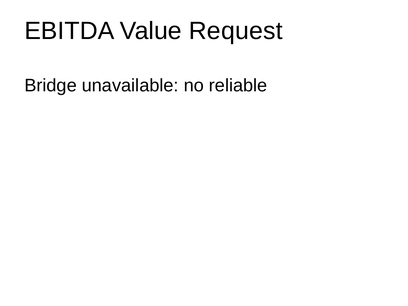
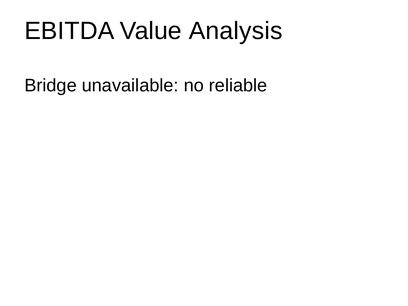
Request: Request -> Analysis
